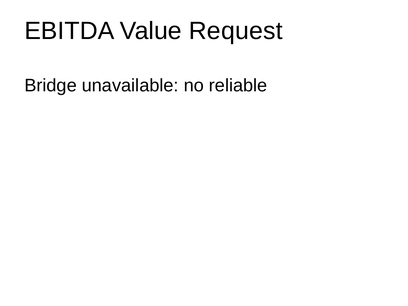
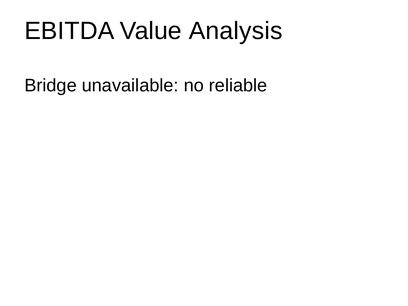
Request: Request -> Analysis
